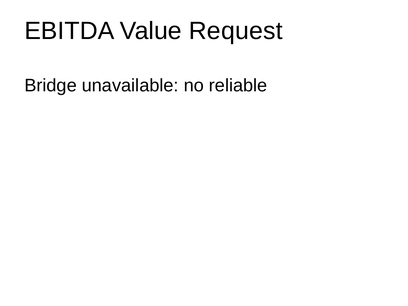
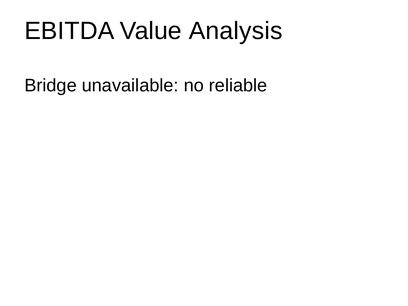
Request: Request -> Analysis
